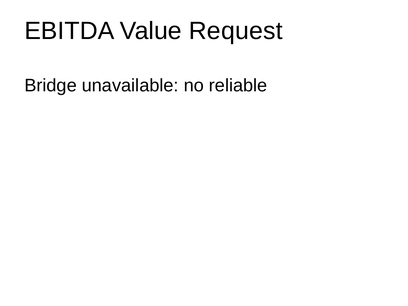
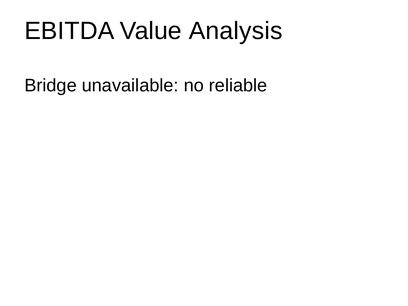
Request: Request -> Analysis
